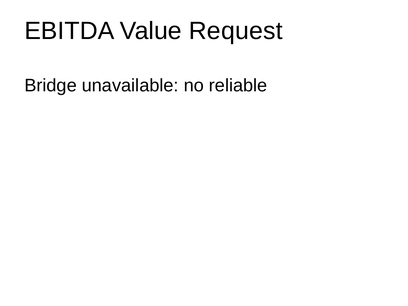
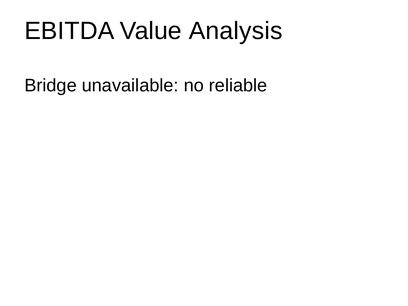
Request: Request -> Analysis
